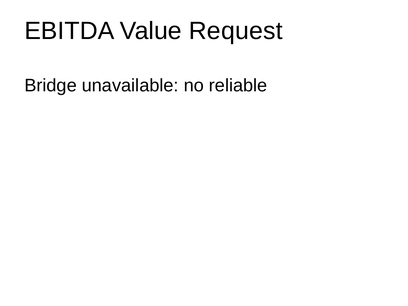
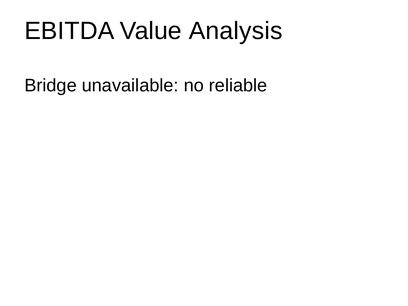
Request: Request -> Analysis
